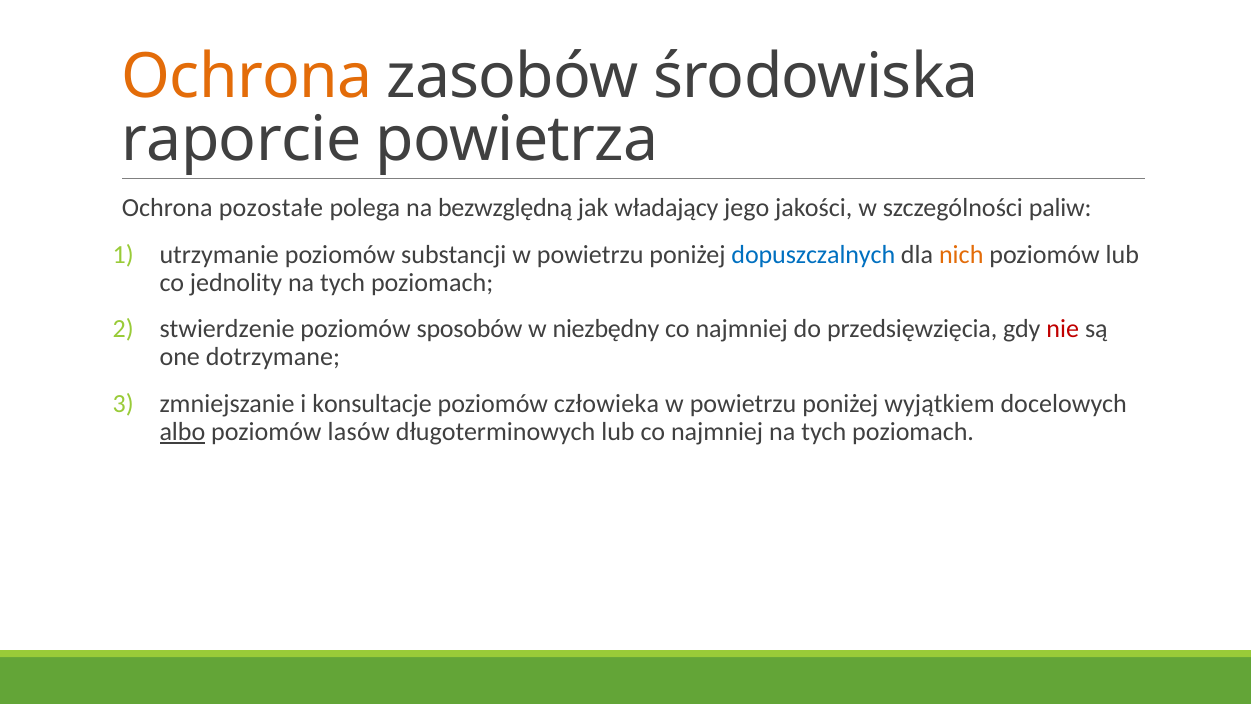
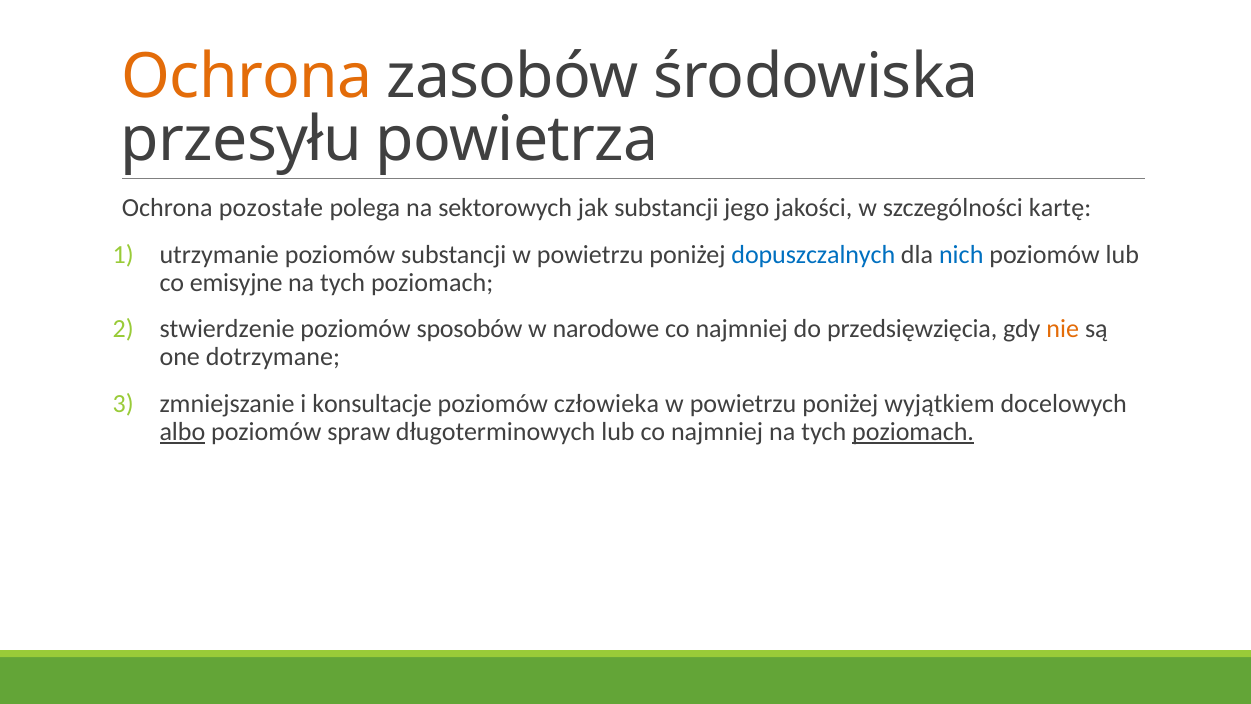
raporcie: raporcie -> przesyłu
bezwzględną: bezwzględną -> sektorowych
jak władający: władający -> substancji
paliw: paliw -> kartę
nich colour: orange -> blue
jednolity: jednolity -> emisyjne
niezbędny: niezbędny -> narodowe
nie colour: red -> orange
lasów: lasów -> spraw
poziomach at (913, 432) underline: none -> present
